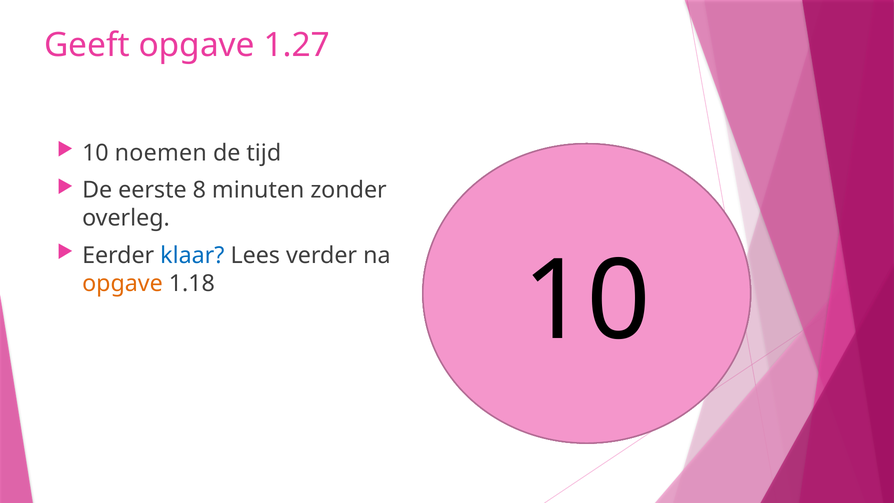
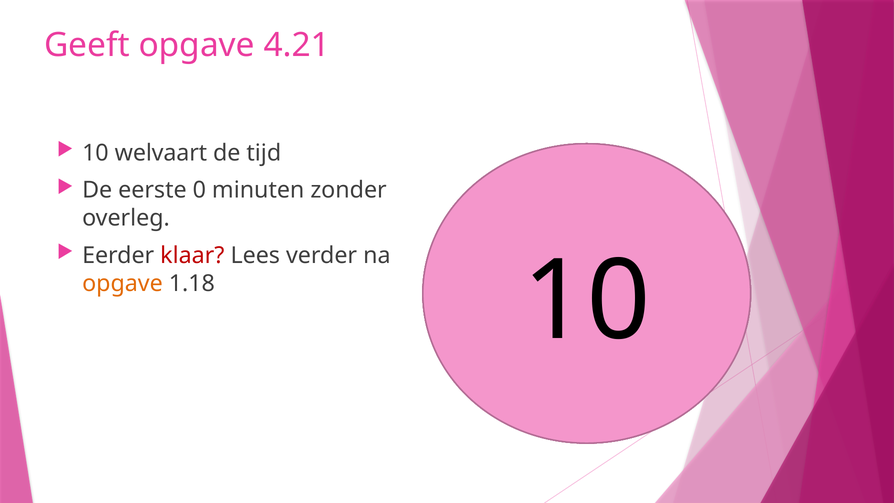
1.27: 1.27 -> 4.21
noemen: noemen -> welvaart
8: 8 -> 0
klaar colour: blue -> red
